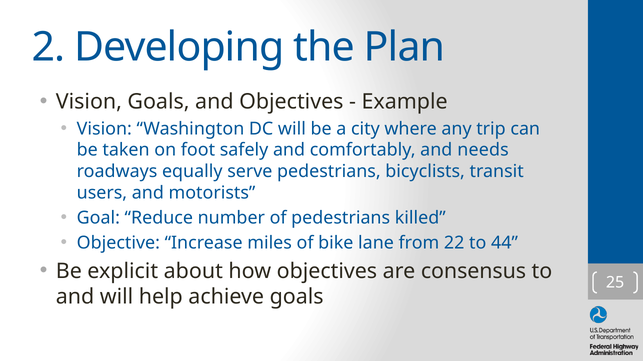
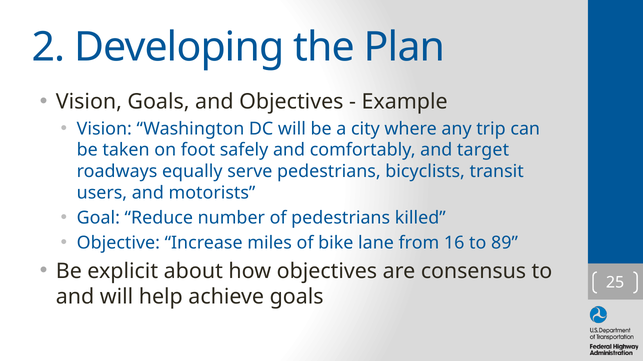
needs: needs -> target
22: 22 -> 16
44: 44 -> 89
